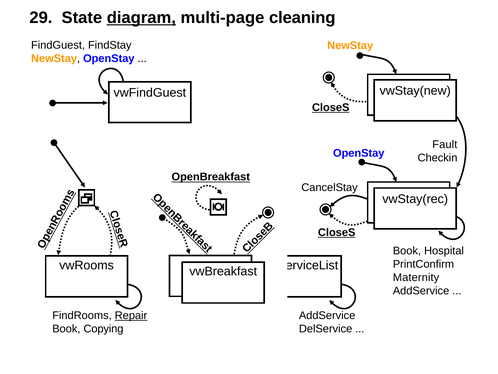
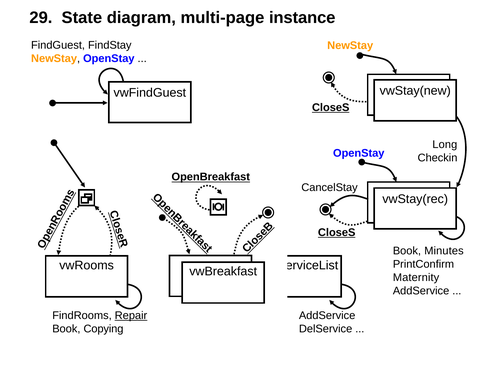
diagram underline: present -> none
cleaning: cleaning -> instance
Fault: Fault -> Long
Hospital: Hospital -> Minutes
